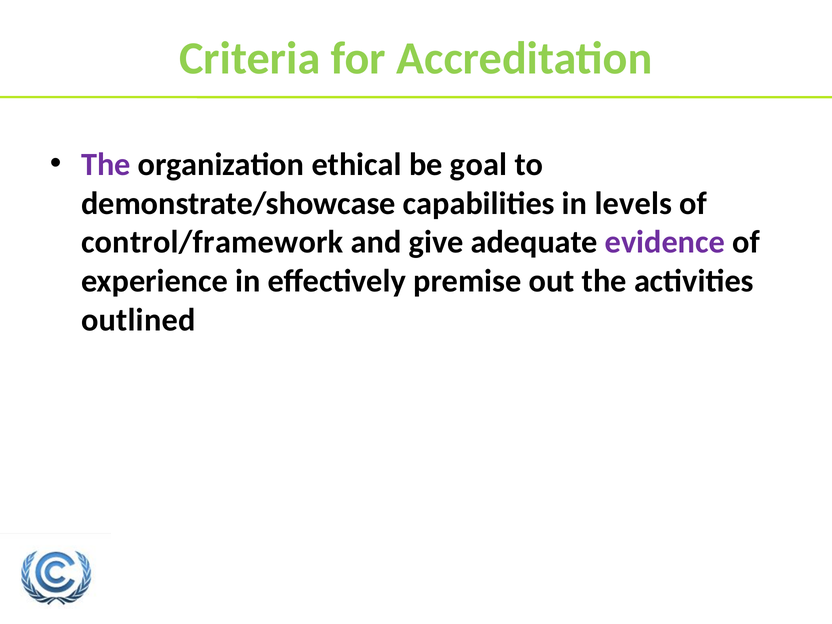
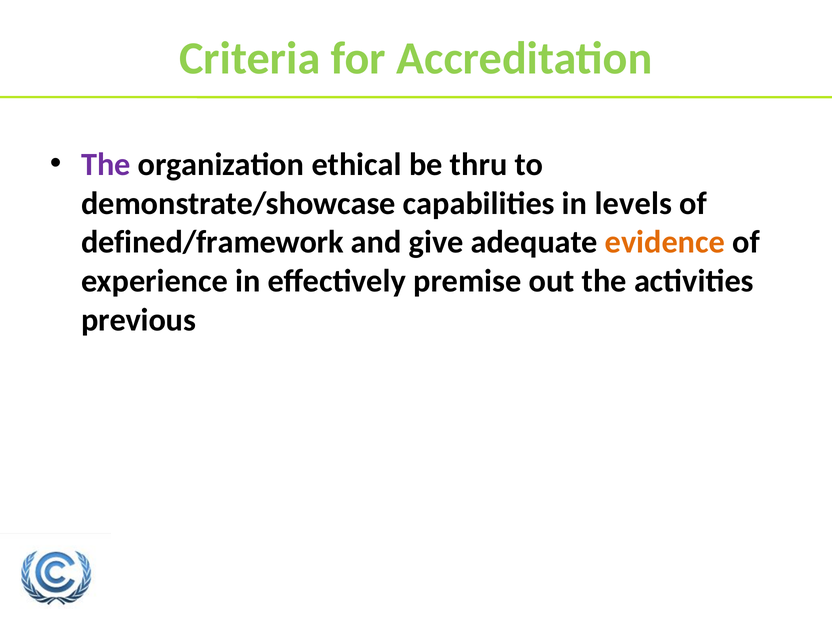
goal: goal -> thru
control/framework: control/framework -> defined/framework
evidence colour: purple -> orange
outlined: outlined -> previous
